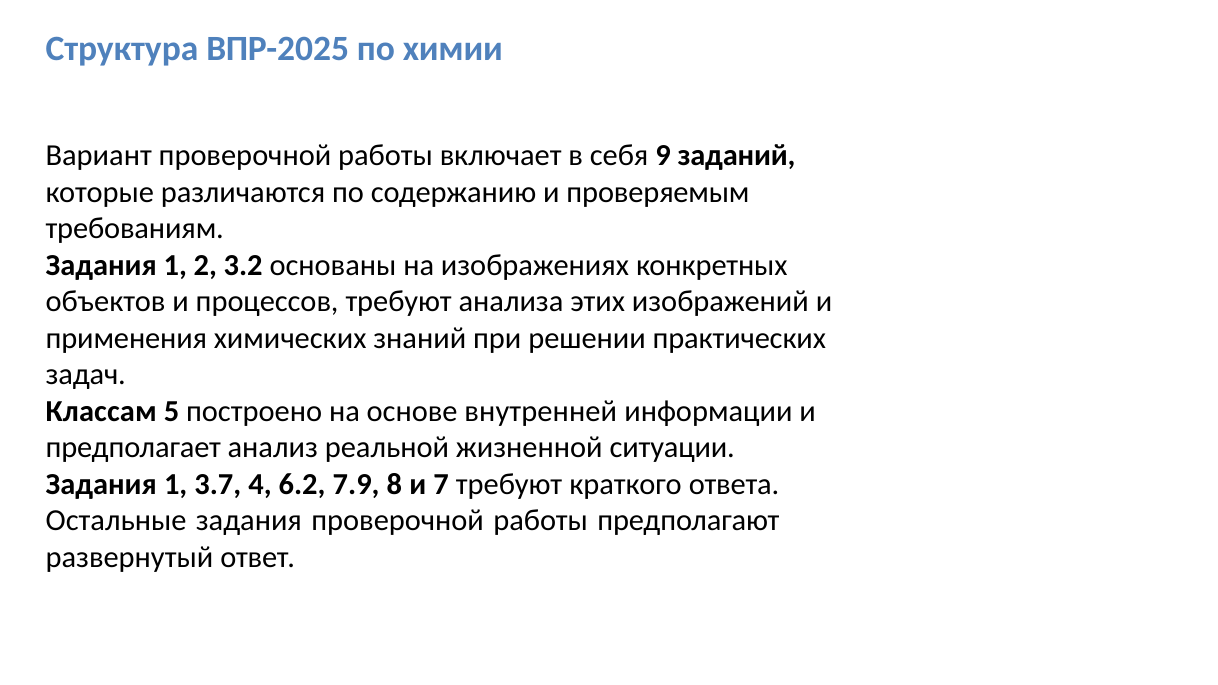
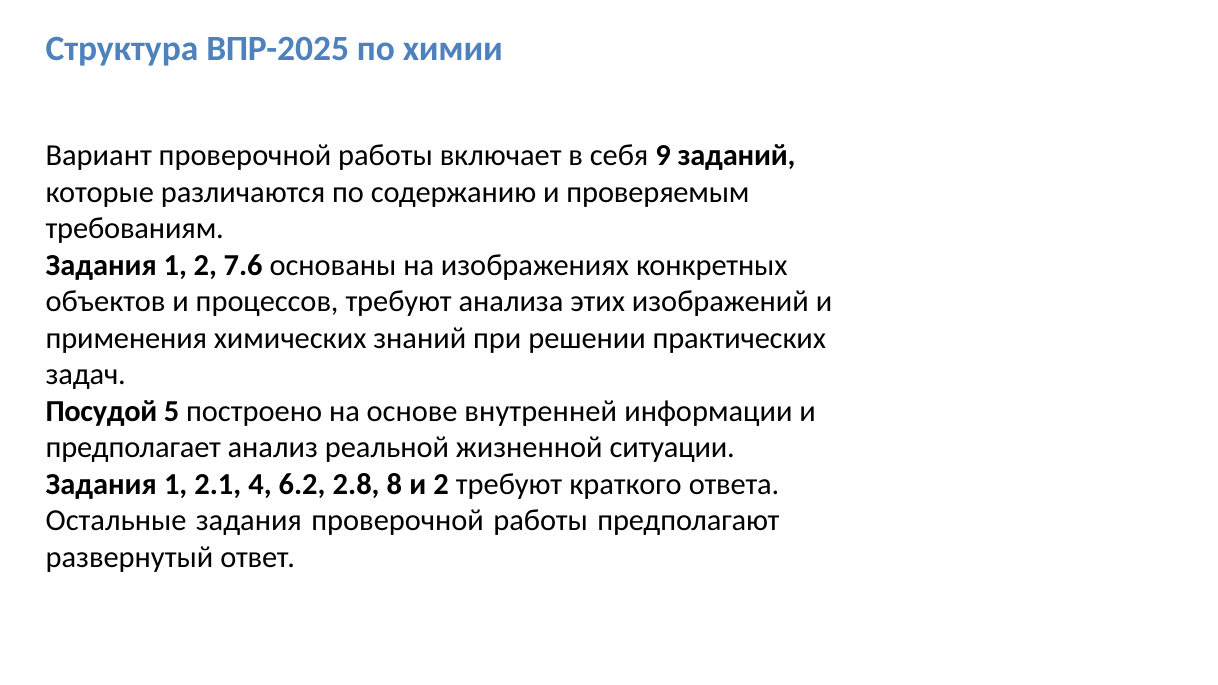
3.2: 3.2 -> 7.6
Классам: Классам -> Посудой
3.7: 3.7 -> 2.1
7.9: 7.9 -> 2.8
и 7: 7 -> 2
